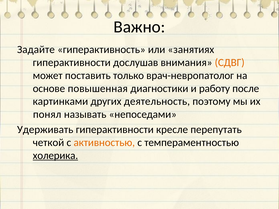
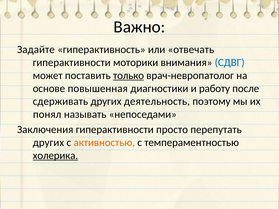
занятиях: занятиях -> отвечать
дослушав: дослушав -> моторики
СДВГ colour: orange -> blue
только underline: none -> present
картинками: картинками -> сдерживать
Удерживать: Удерживать -> Заключения
кресле: кресле -> просто
четкой at (48, 143): четкой -> других
